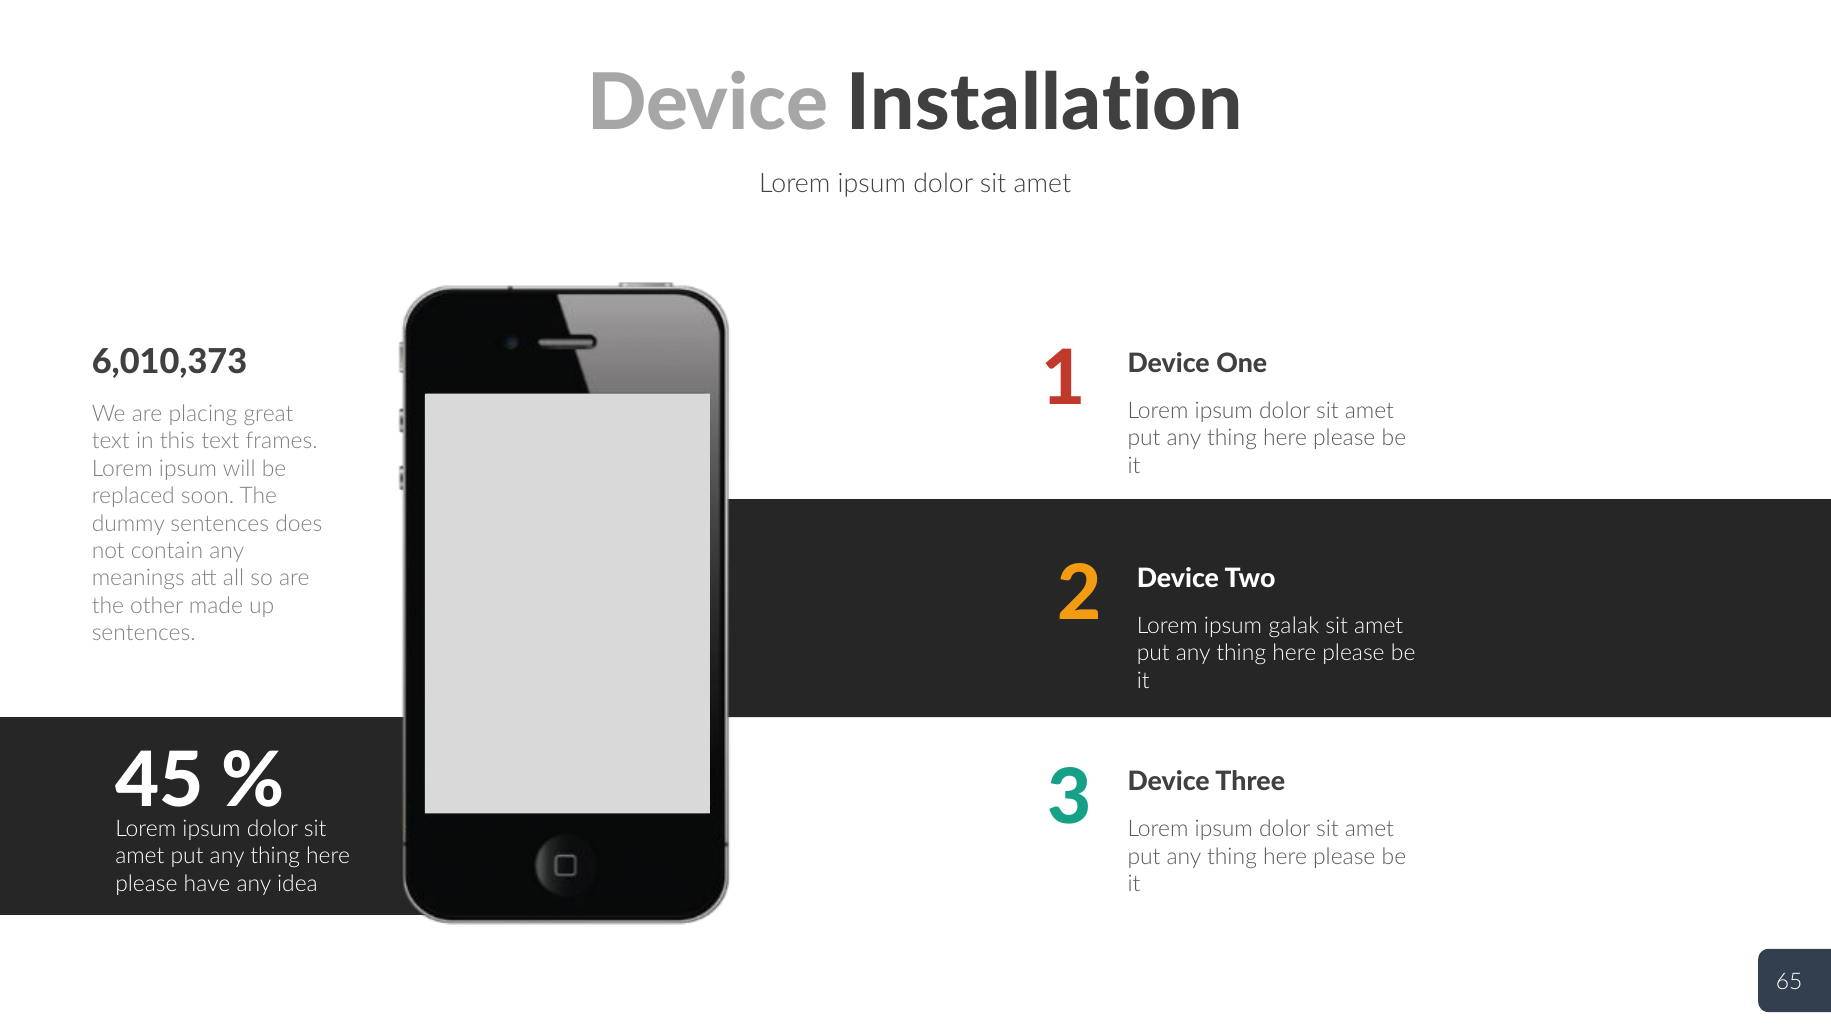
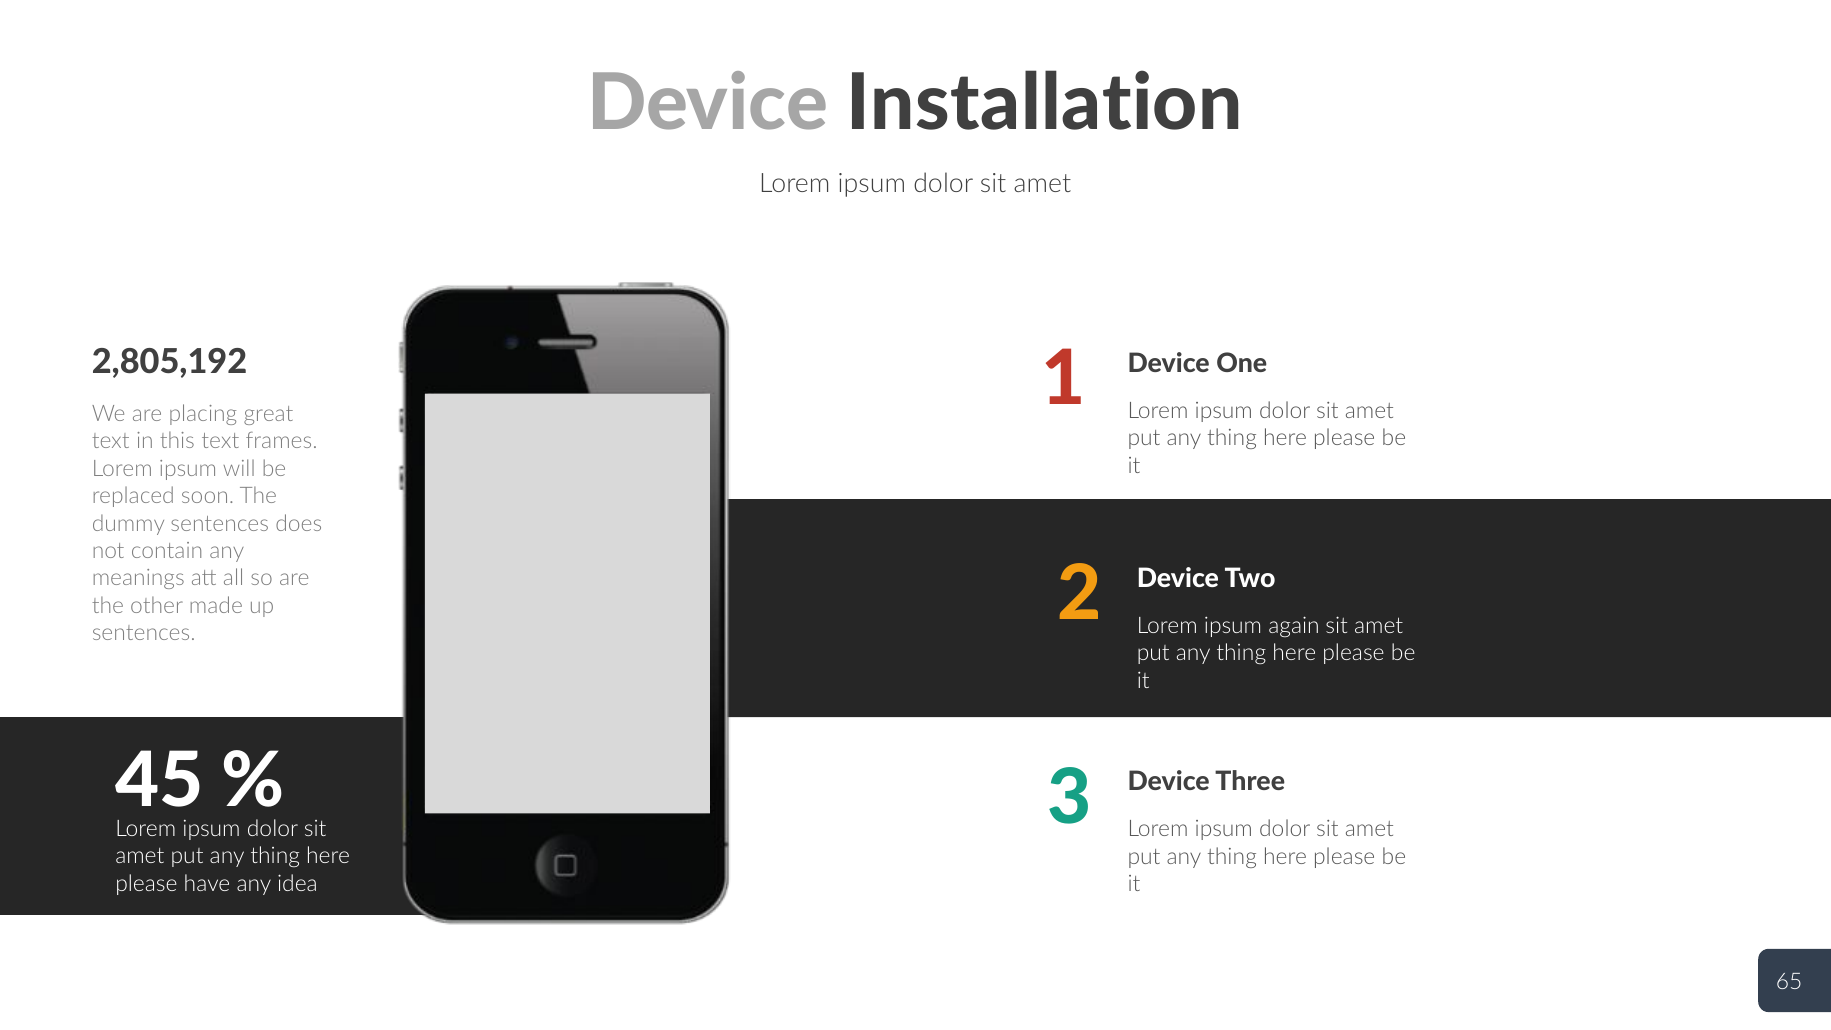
6,010,373: 6,010,373 -> 2,805,192
galak: galak -> again
